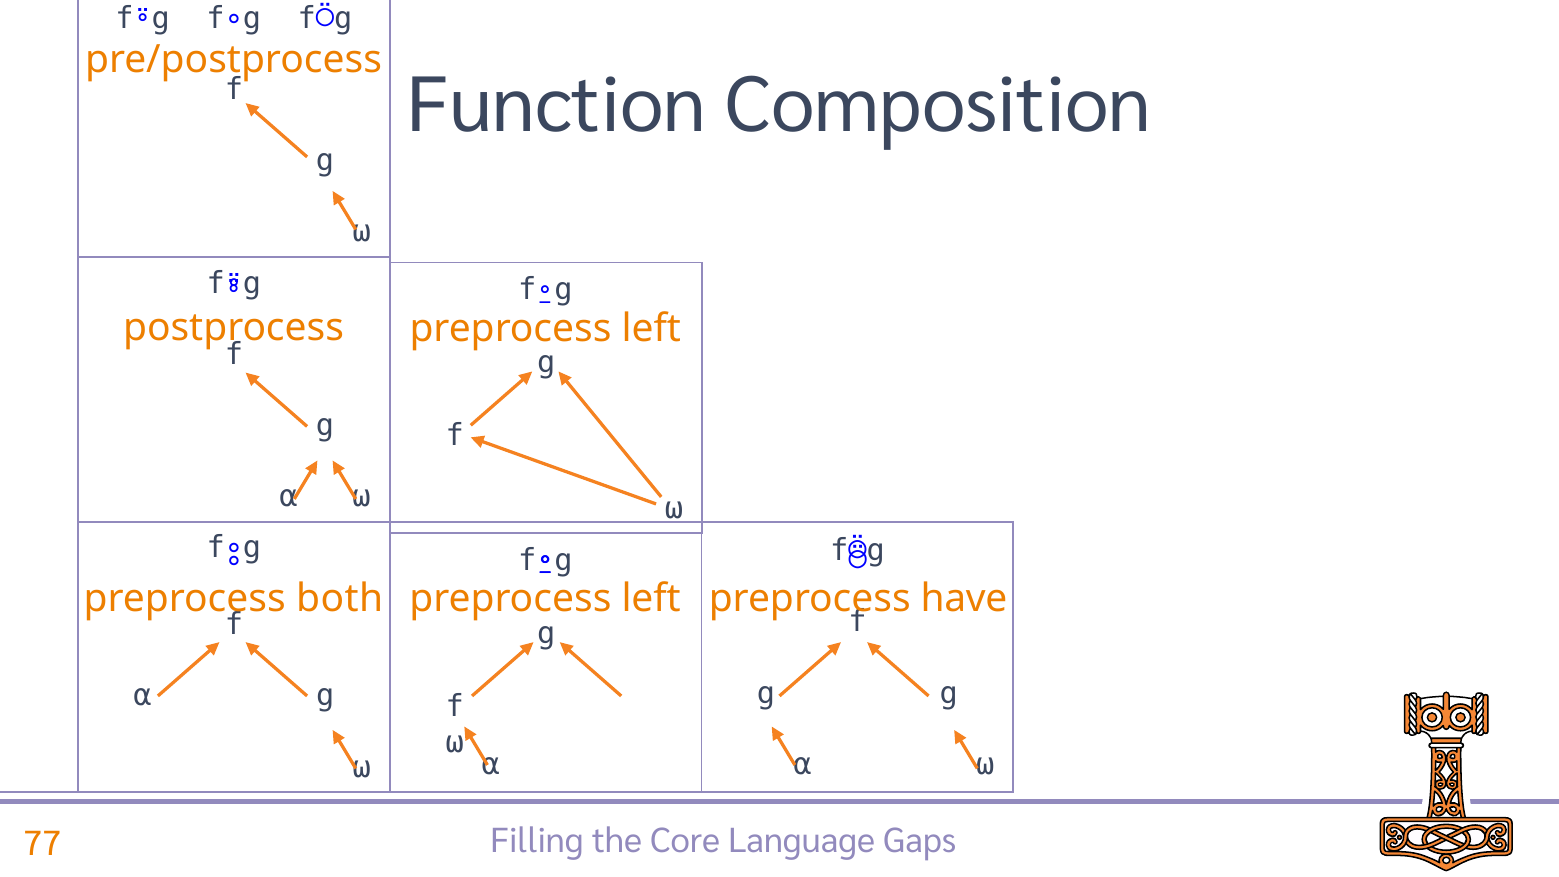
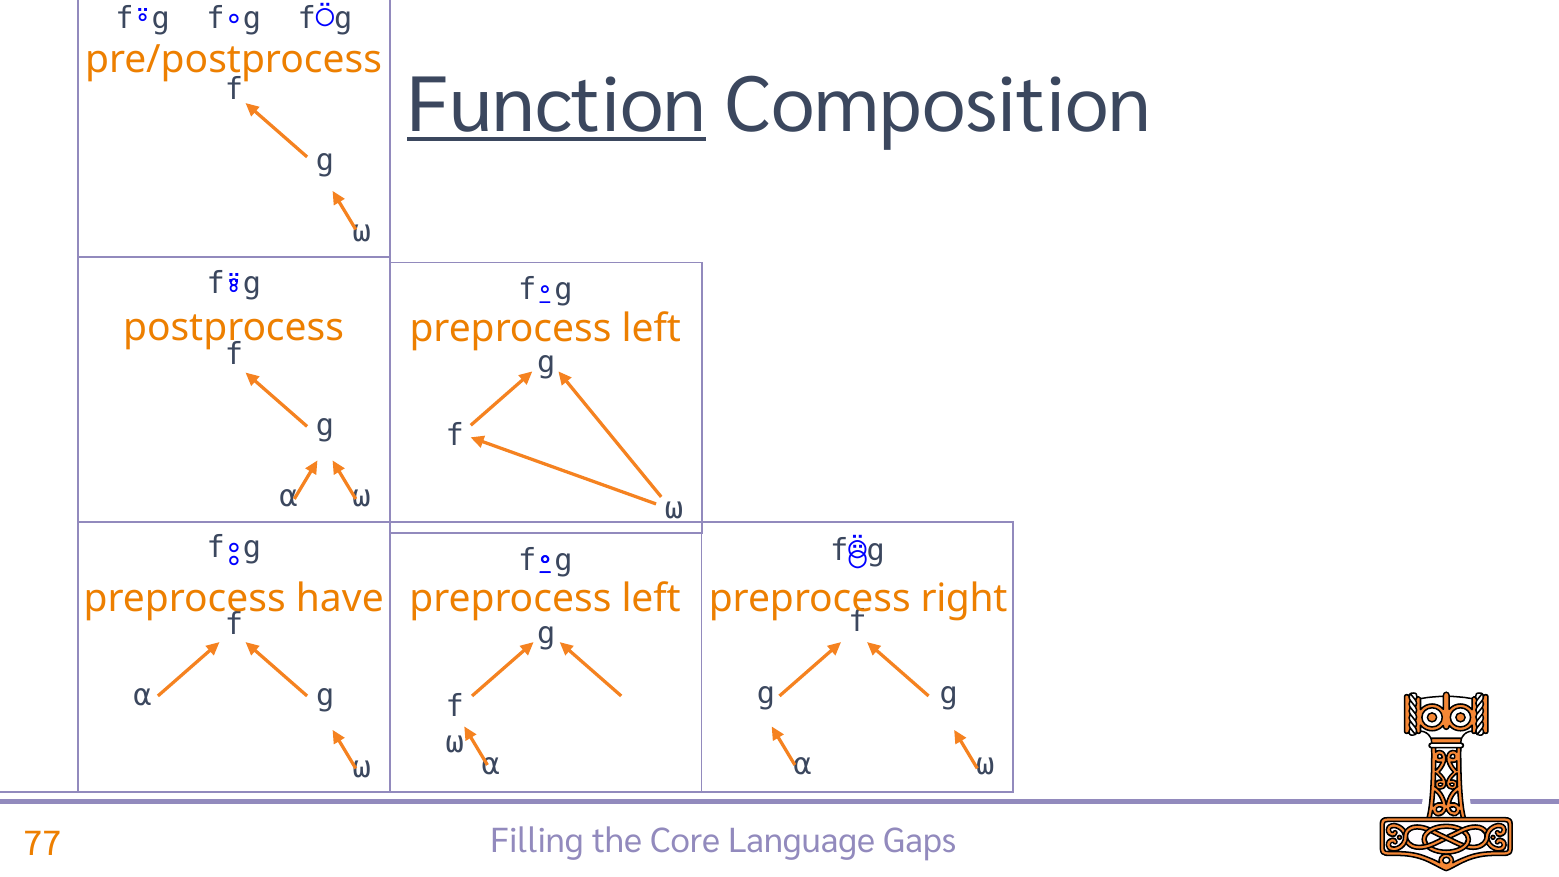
Function underline: none -> present
both: both -> have
have: have -> right
